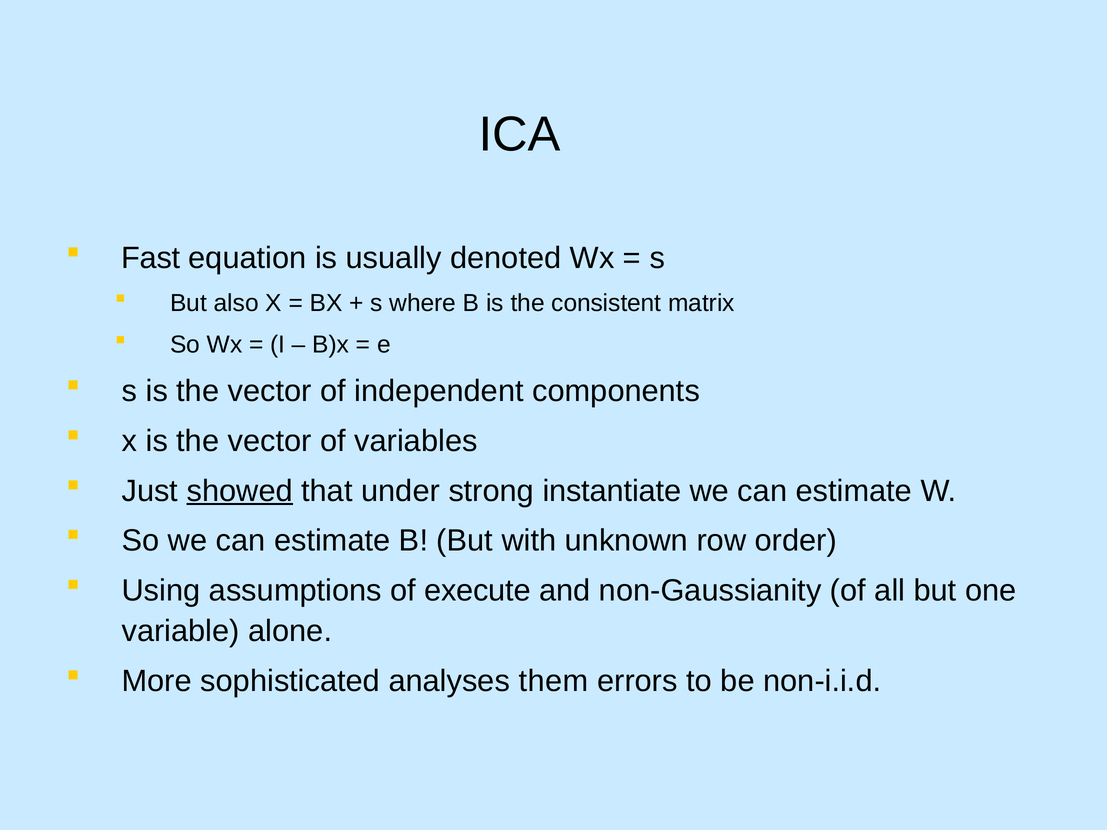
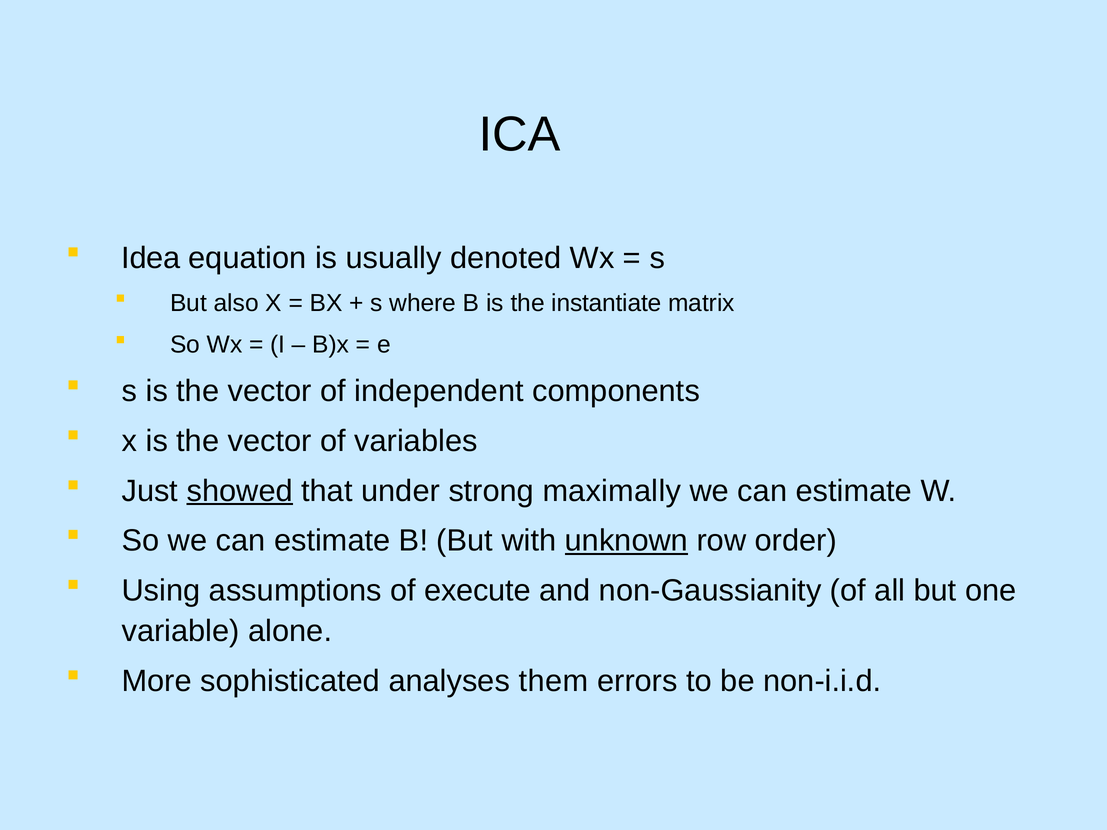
Fast: Fast -> Idea
consistent: consistent -> instantiate
instantiate: instantiate -> maximally
unknown underline: none -> present
